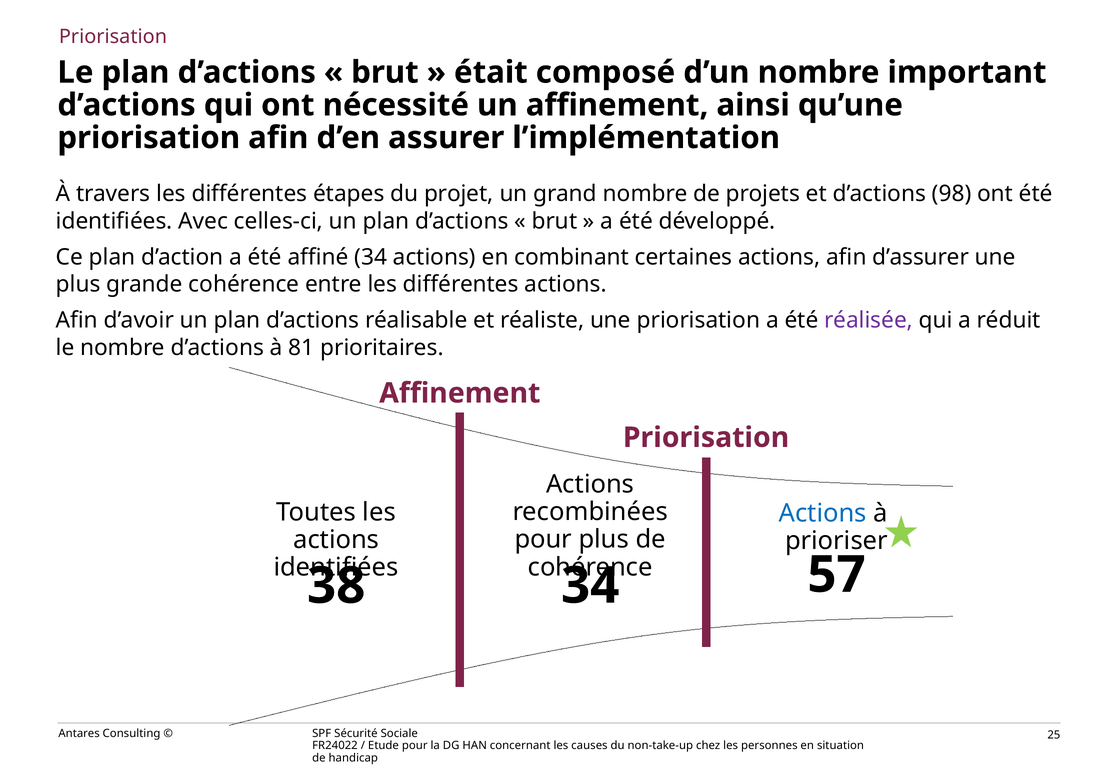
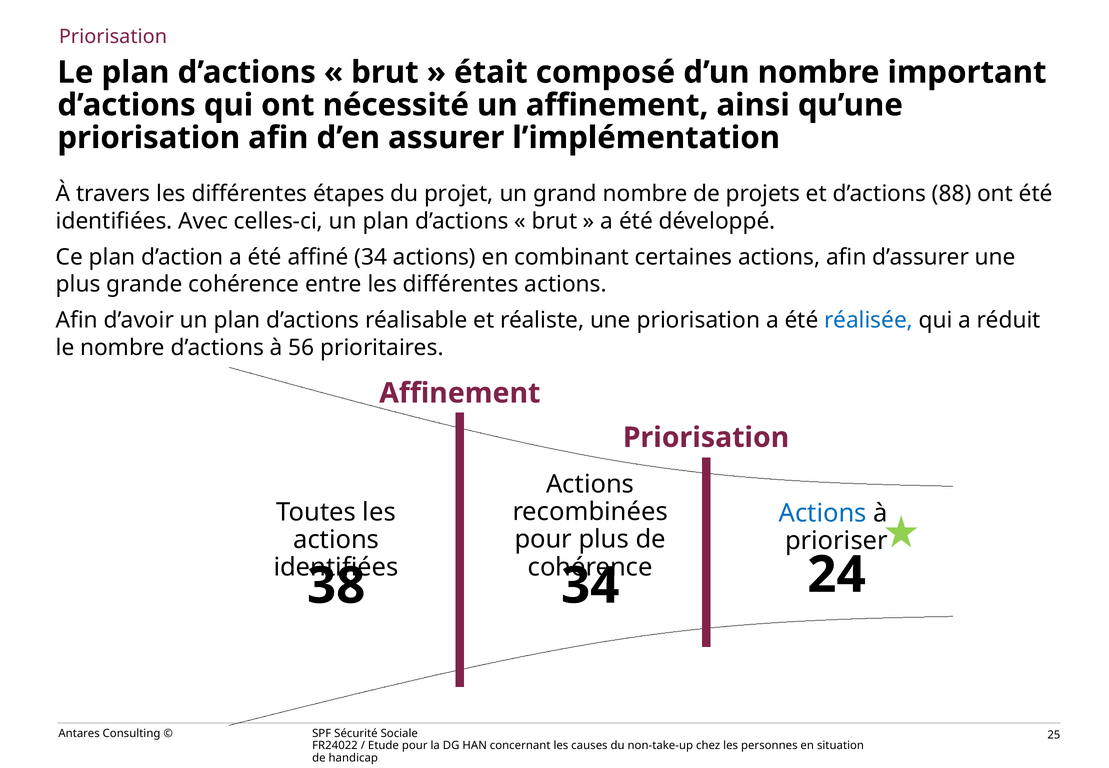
98: 98 -> 88
réalisée colour: purple -> blue
81: 81 -> 56
57: 57 -> 24
